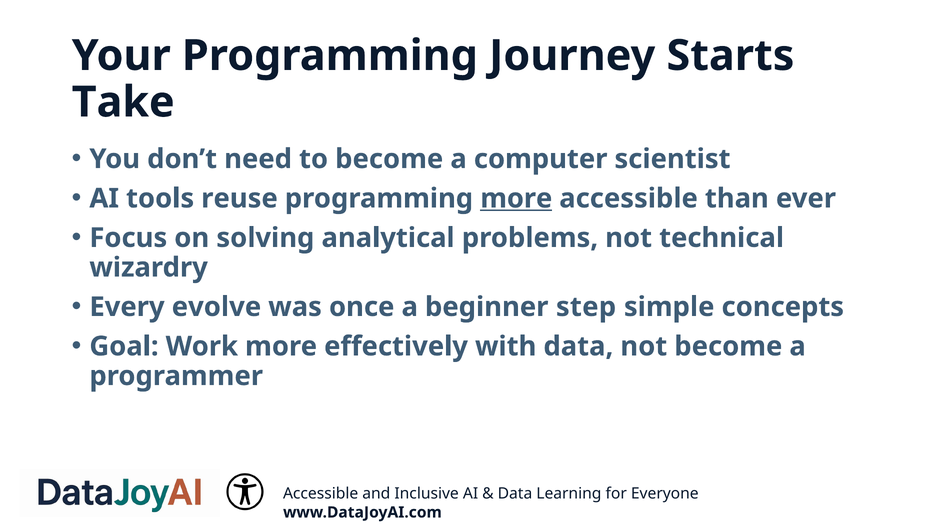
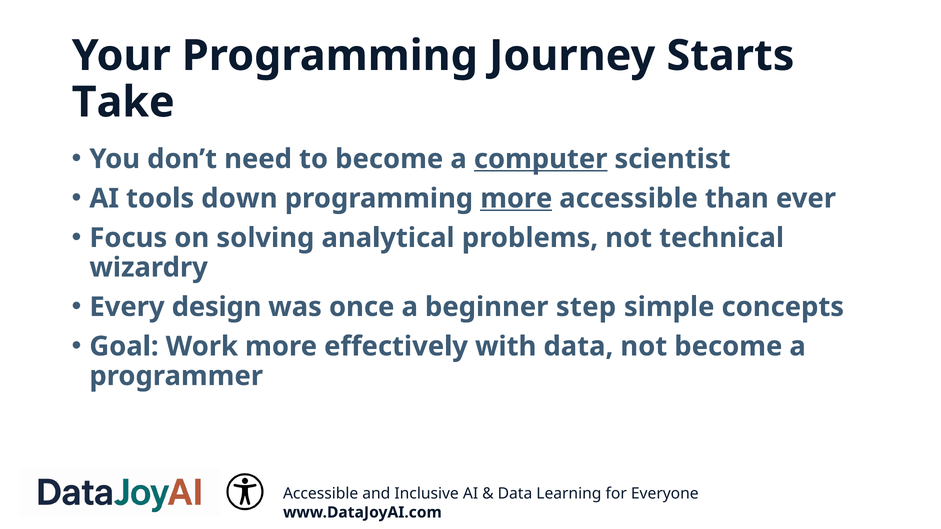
computer underline: none -> present
reuse: reuse -> down
evolve: evolve -> design
